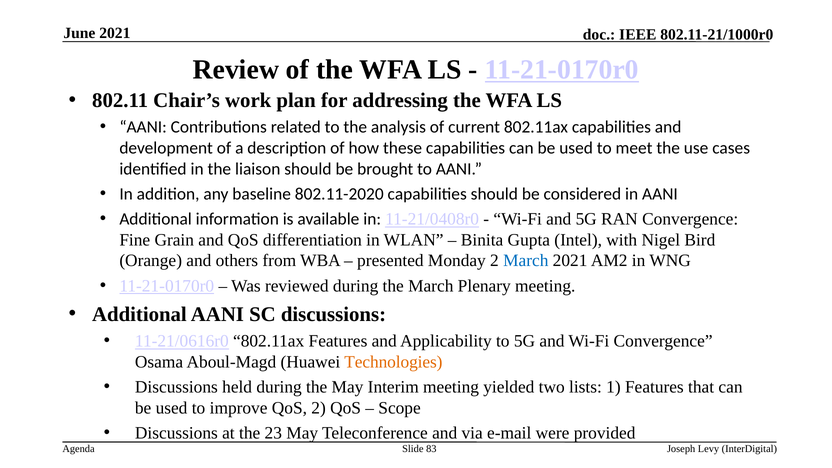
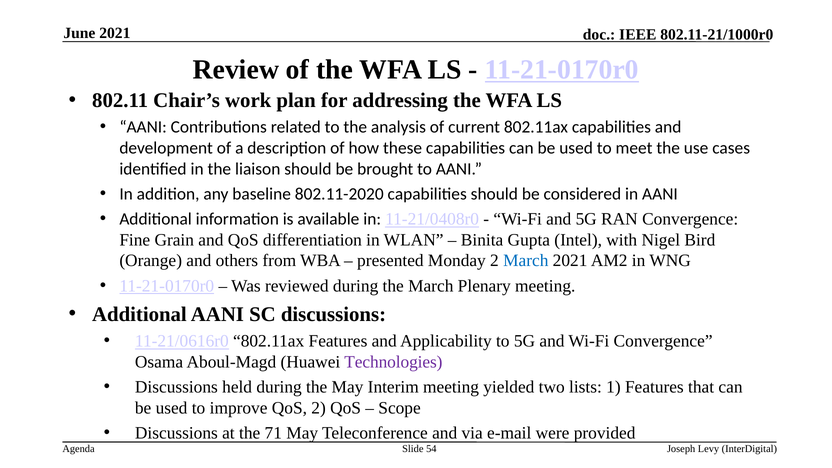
Technologies colour: orange -> purple
23: 23 -> 71
83: 83 -> 54
